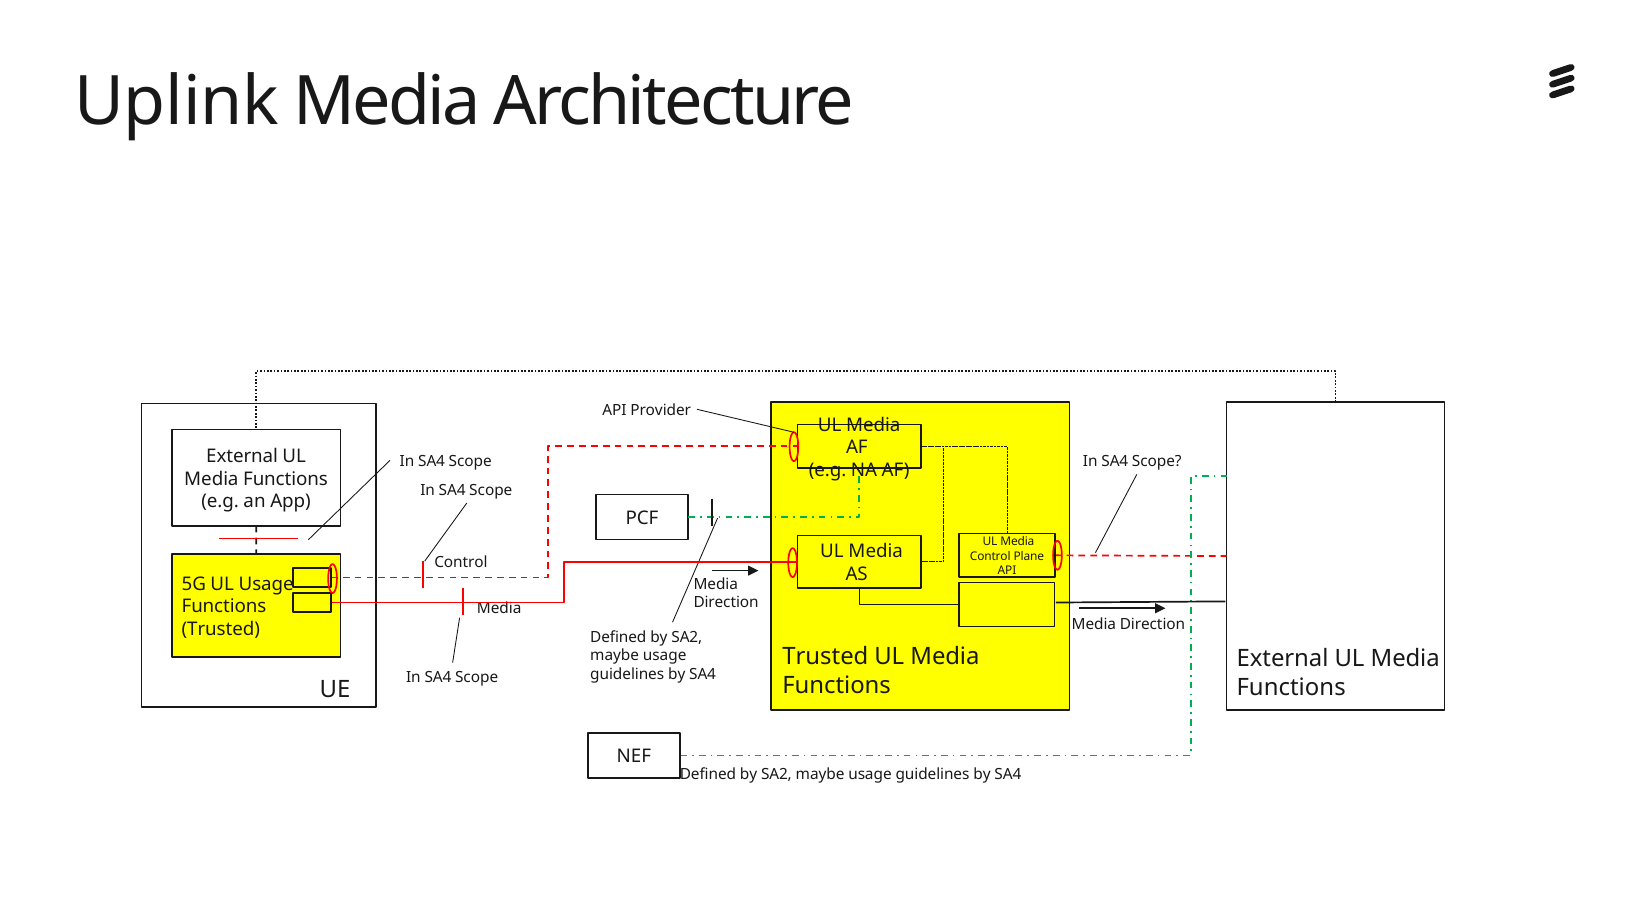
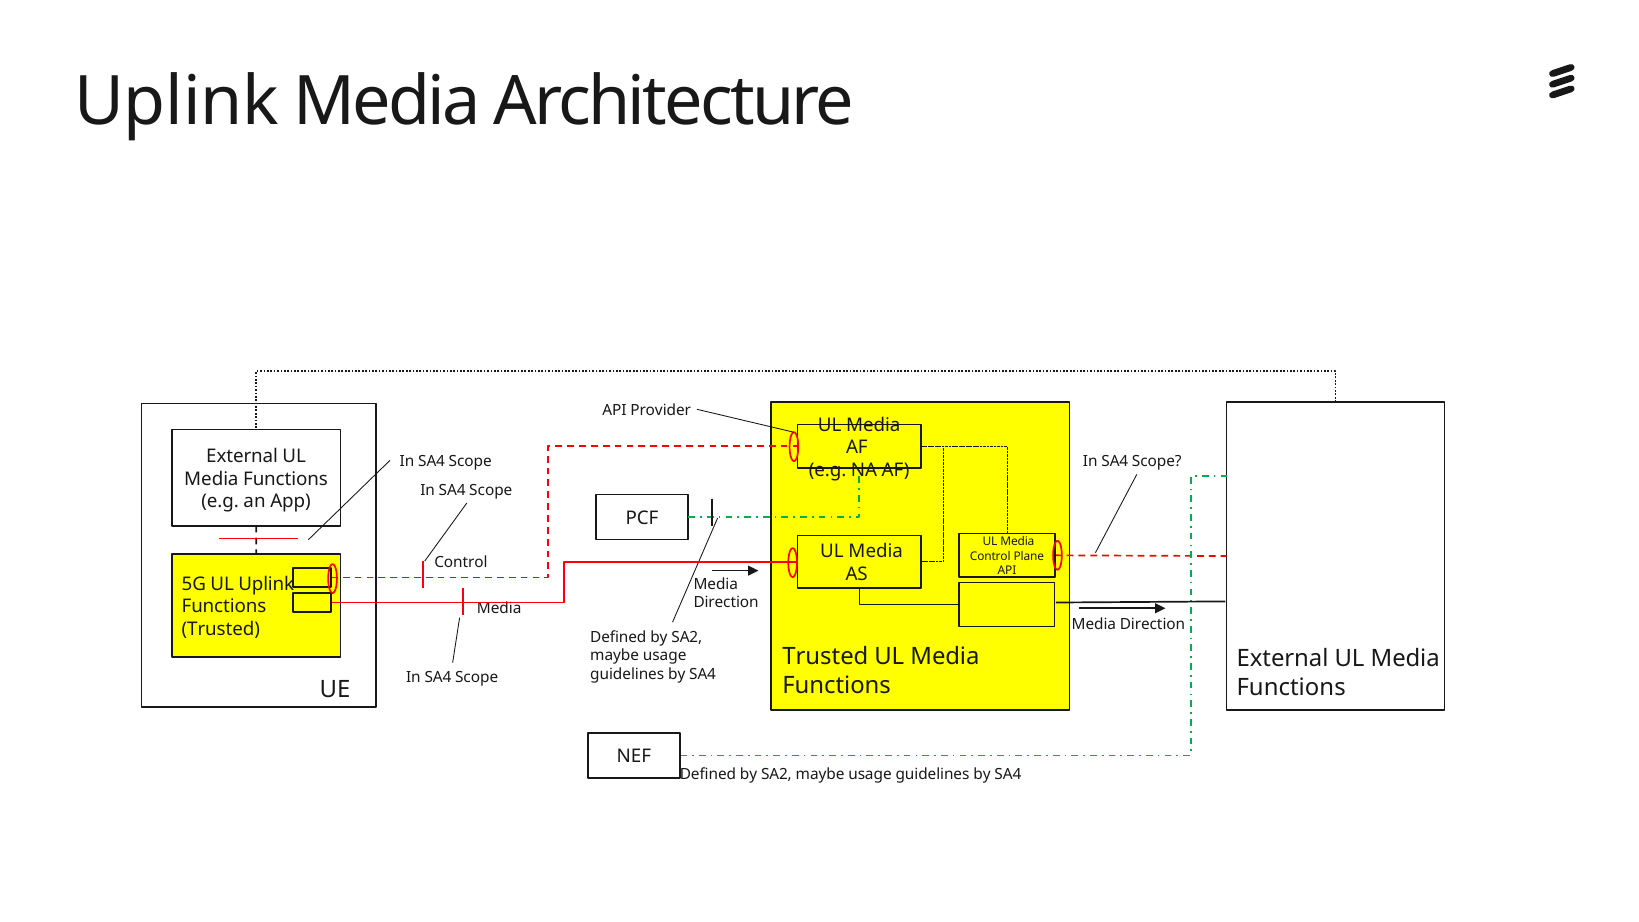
UL Usage: Usage -> Uplink
